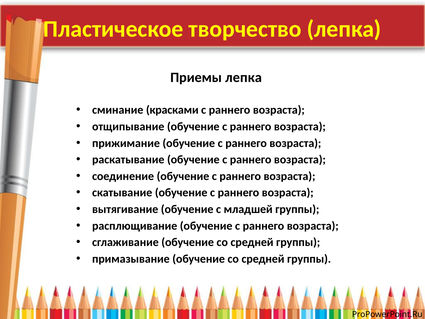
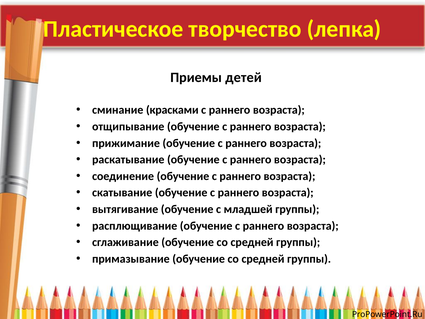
Приемы лепка: лепка -> детей
